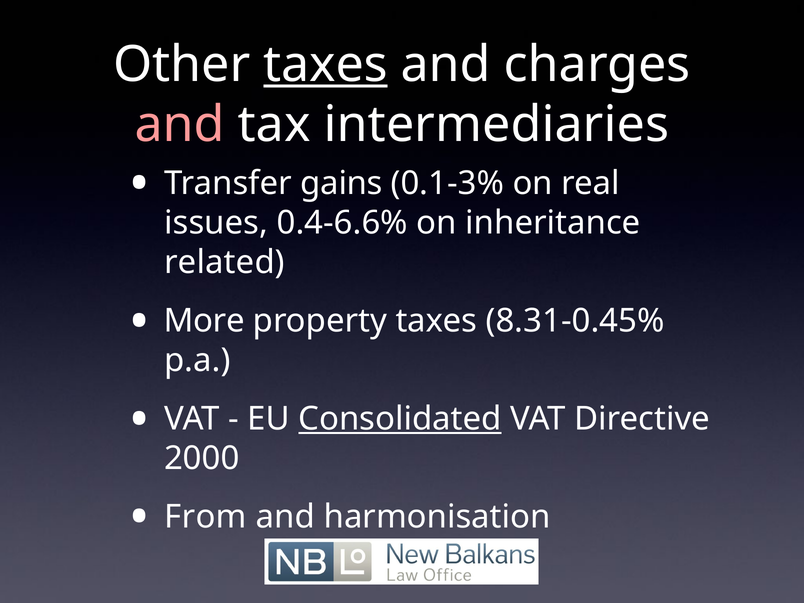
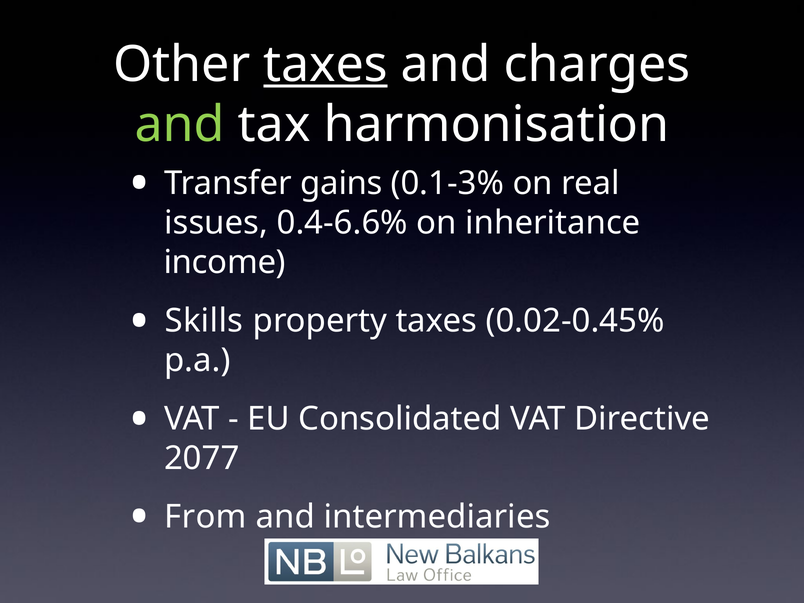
and at (180, 125) colour: pink -> light green
intermediaries: intermediaries -> harmonisation
related: related -> income
More: More -> Skills
8.31-0.45%: 8.31-0.45% -> 0.02-0.45%
Consolidated underline: present -> none
2000: 2000 -> 2077
harmonisation: harmonisation -> intermediaries
